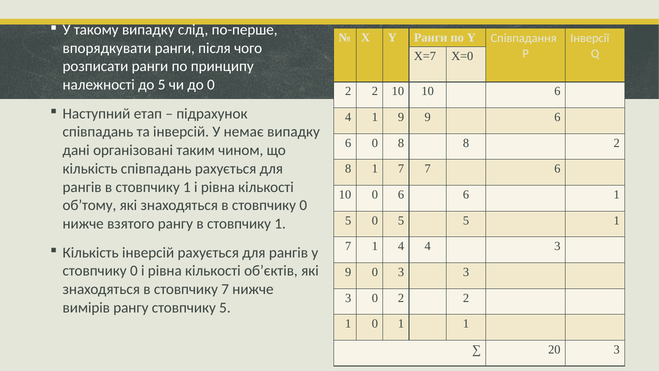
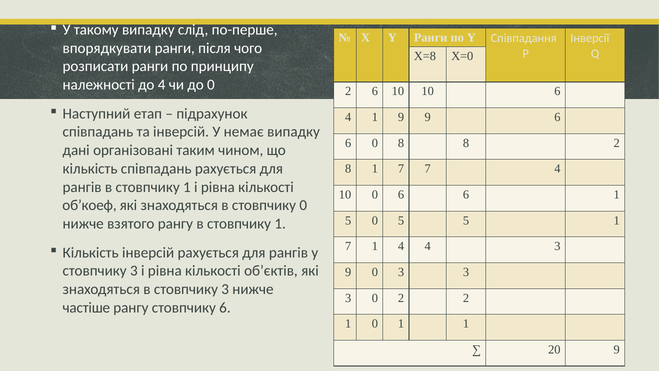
X=7: X=7 -> X=8
до 5: 5 -> 4
2 at (375, 91): 2 -> 6
7 6: 6 -> 4
об’тому: об’тому -> об’коеф
0 at (134, 271): 0 -> 3
в стовпчику 7: 7 -> 3
вимірів: вимірів -> частіше
стовпчику 5: 5 -> 6
20 3: 3 -> 9
